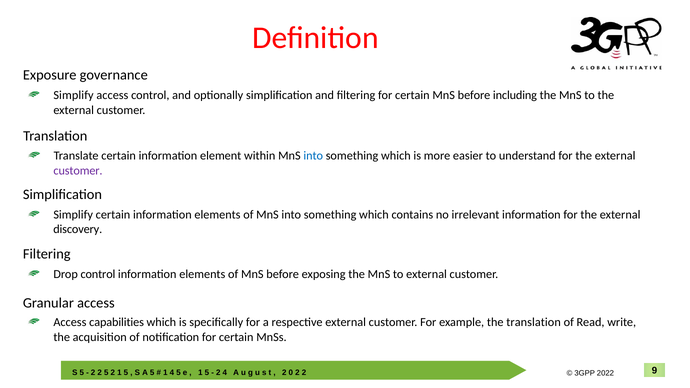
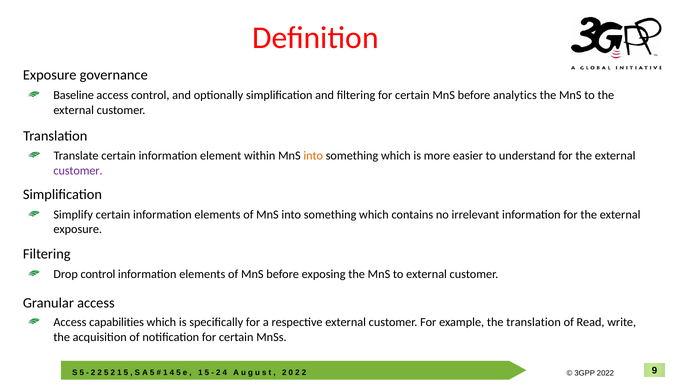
Simplify at (74, 95): Simplify -> Baseline
including: including -> analytics
into at (313, 156) colour: blue -> orange
discovery at (78, 229): discovery -> exposure
